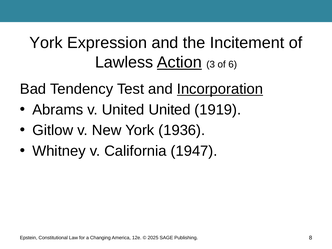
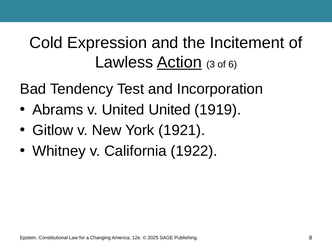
York at (46, 43): York -> Cold
Incorporation underline: present -> none
1936: 1936 -> 1921
1947: 1947 -> 1922
